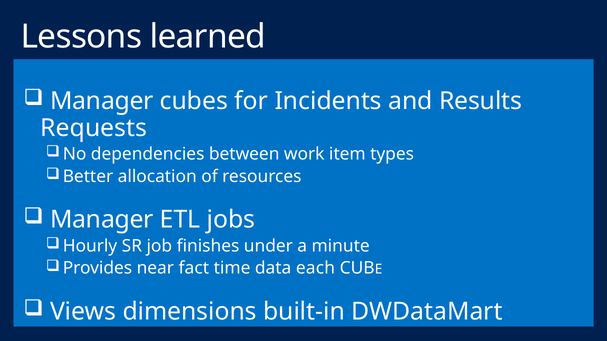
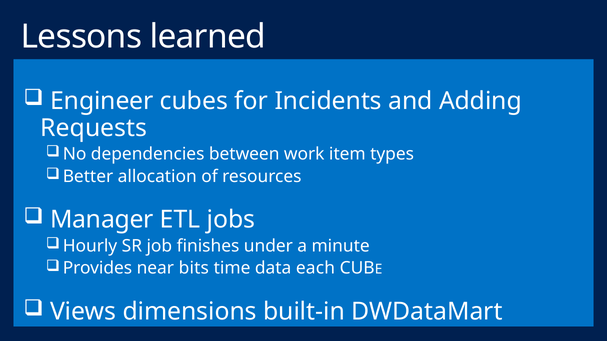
Manager at (102, 101): Manager -> Engineer
Results: Results -> Adding
fact: fact -> bits
